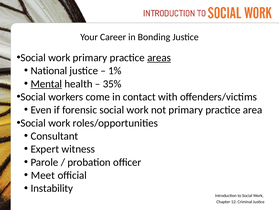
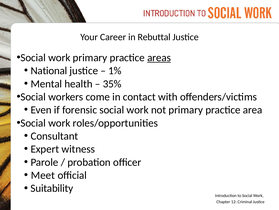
Bonding: Bonding -> Rebuttal
Mental underline: present -> none
Instability: Instability -> Suitability
